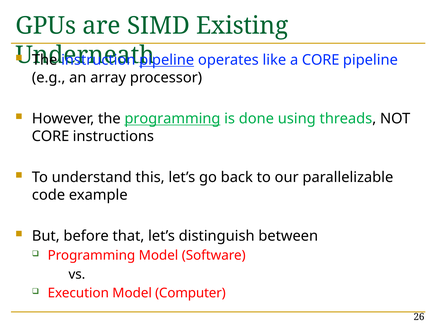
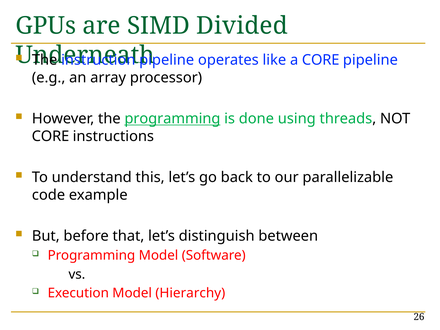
Existing: Existing -> Divided
pipeline at (167, 60) underline: present -> none
Computer: Computer -> Hierarchy
